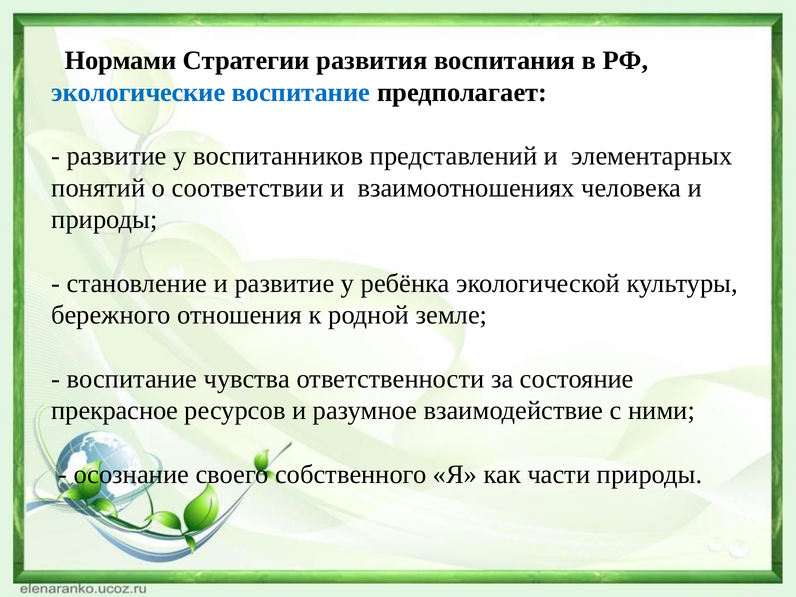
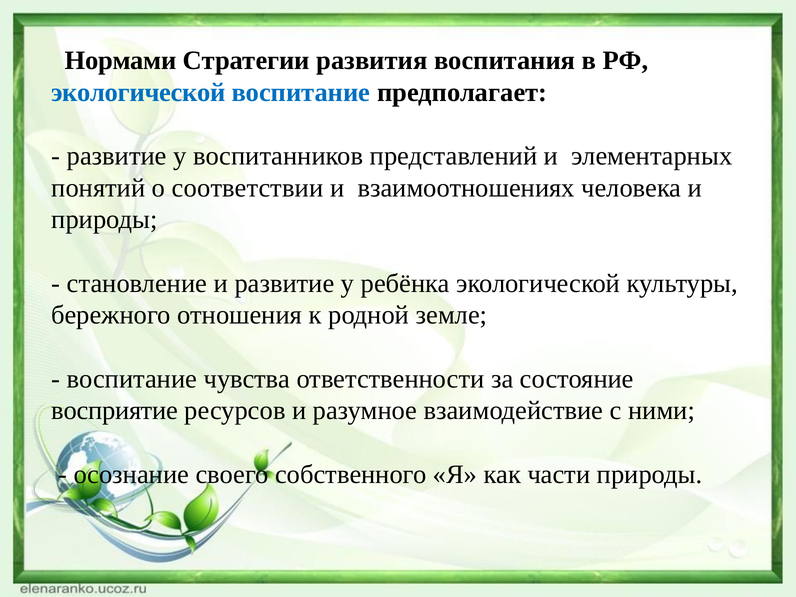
экологические at (138, 92): экологические -> экологической
прекрасное: прекрасное -> восприятие
